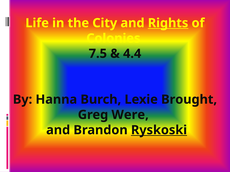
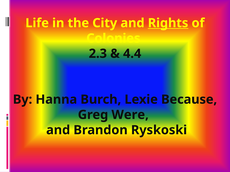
7.5: 7.5 -> 2.3
Brought: Brought -> Because
Ryskoski underline: present -> none
